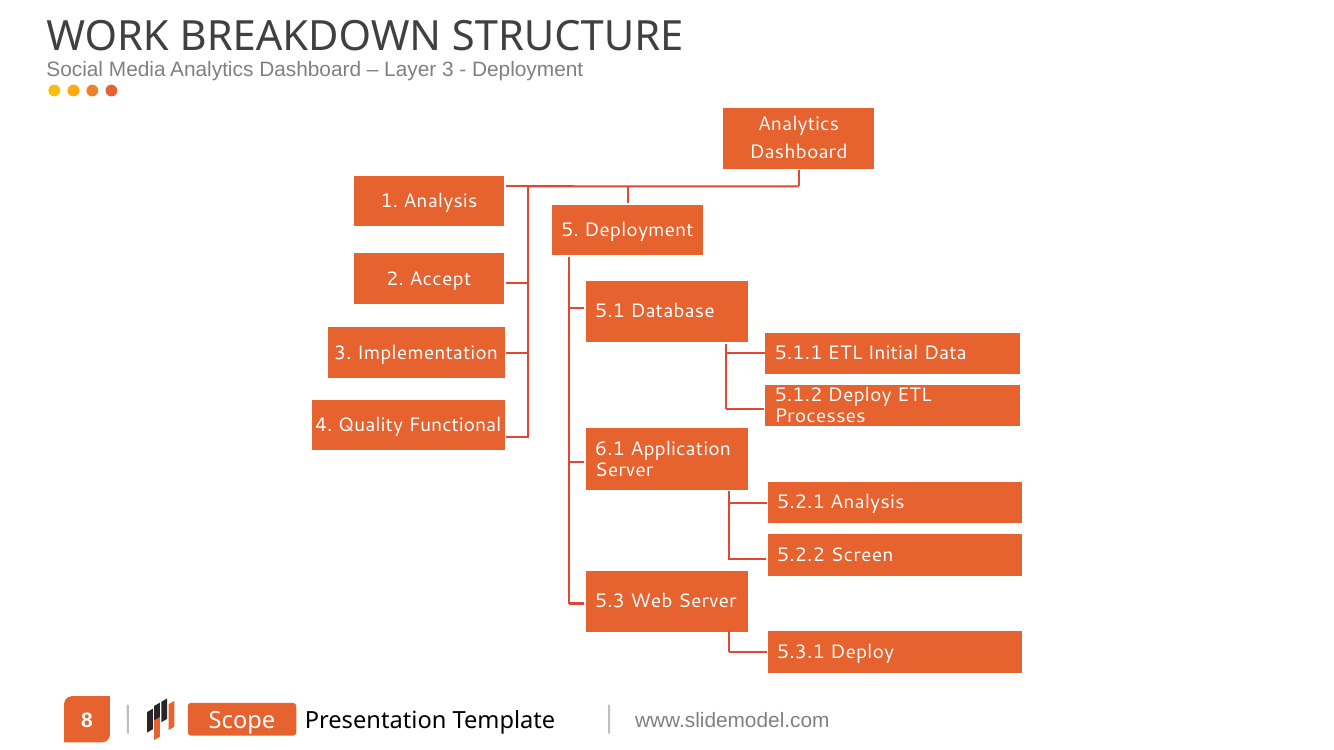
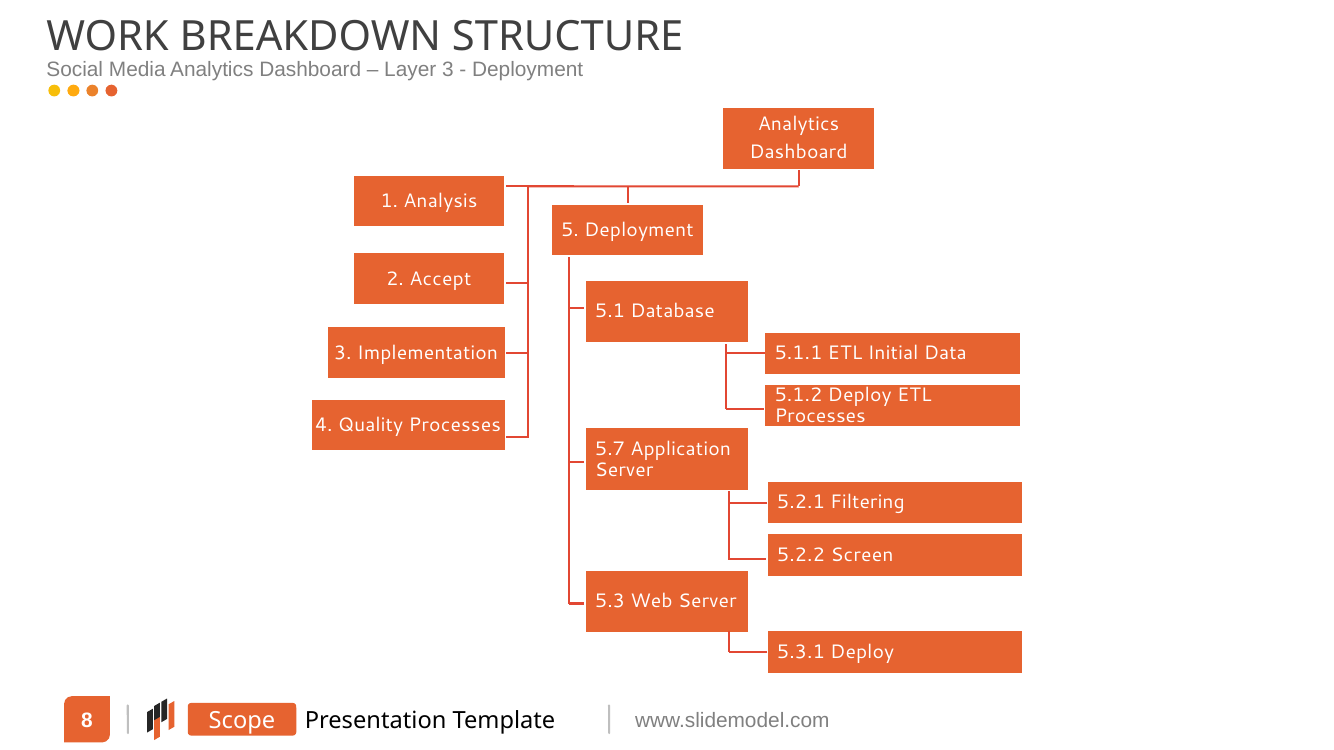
Quality Functional: Functional -> Processes
6.1: 6.1 -> 5.7
5.2.1 Analysis: Analysis -> Filtering
